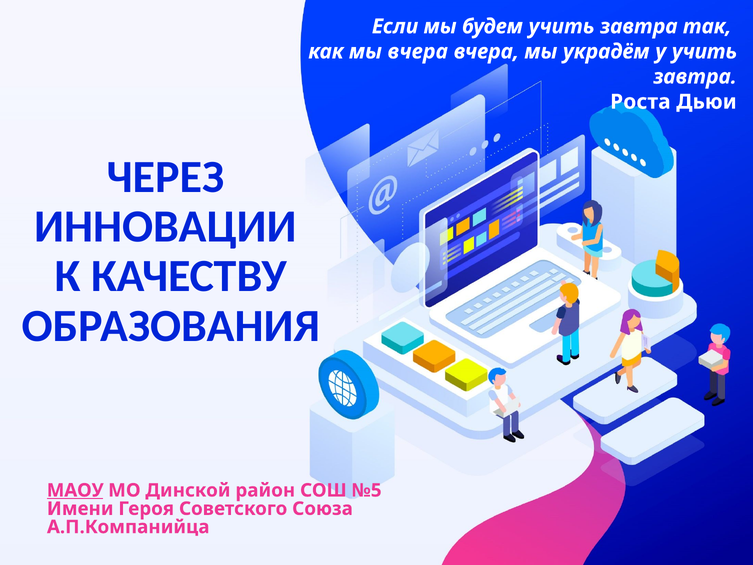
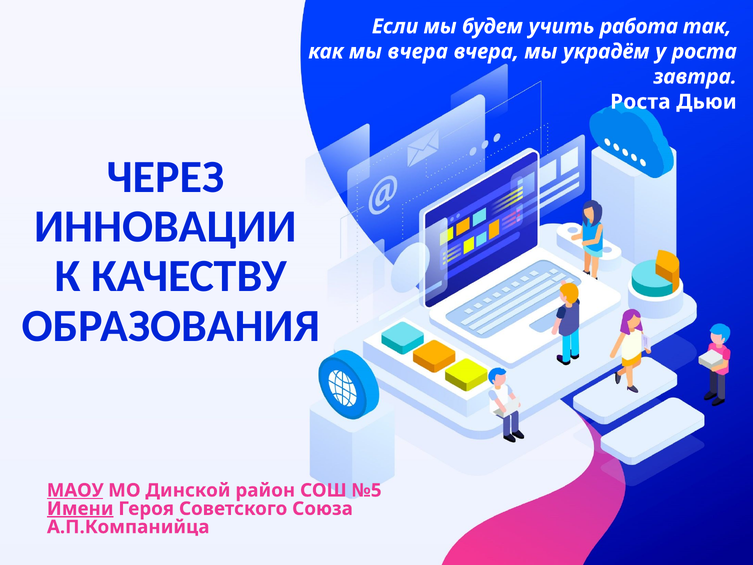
будем учить завтра: завтра -> работа
у учить: учить -> роста
Имени underline: none -> present
